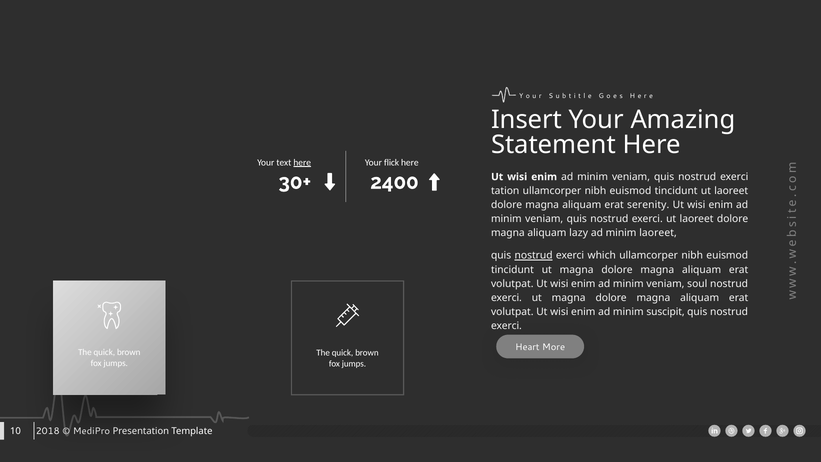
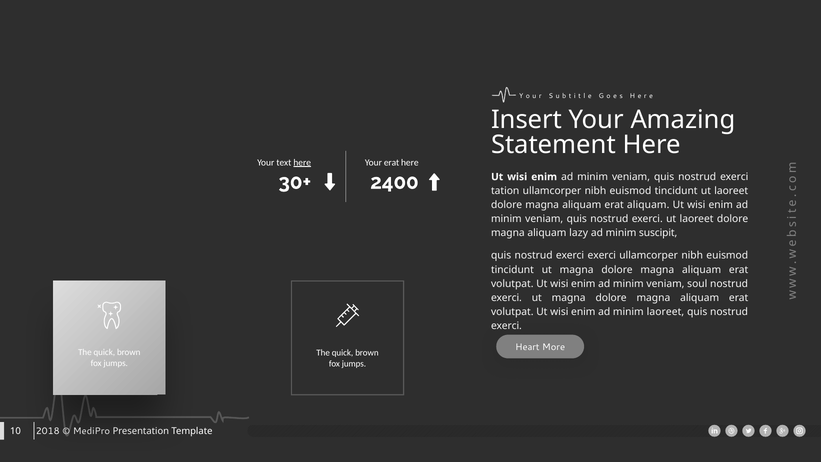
Your flick: flick -> erat
erat serenity: serenity -> aliquam
minim laoreet: laoreet -> suscipit
nostrud at (534, 255) underline: present -> none
exerci which: which -> exerci
minim suscipit: suscipit -> laoreet
